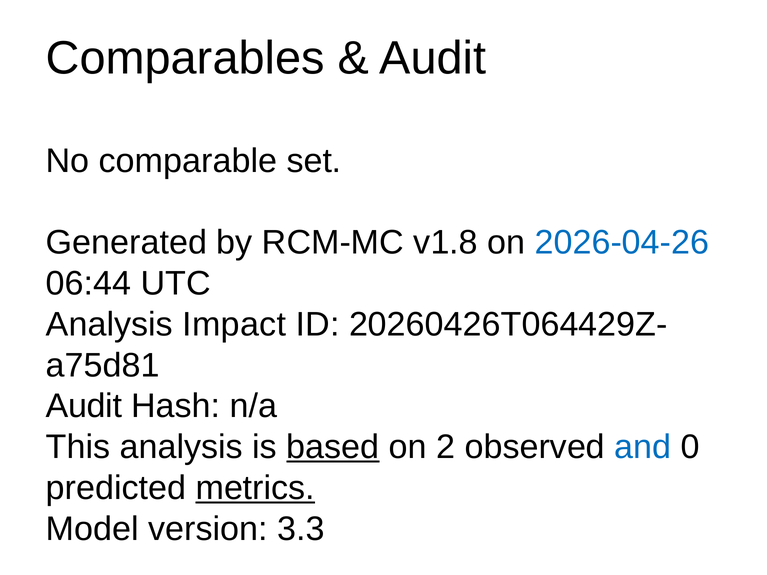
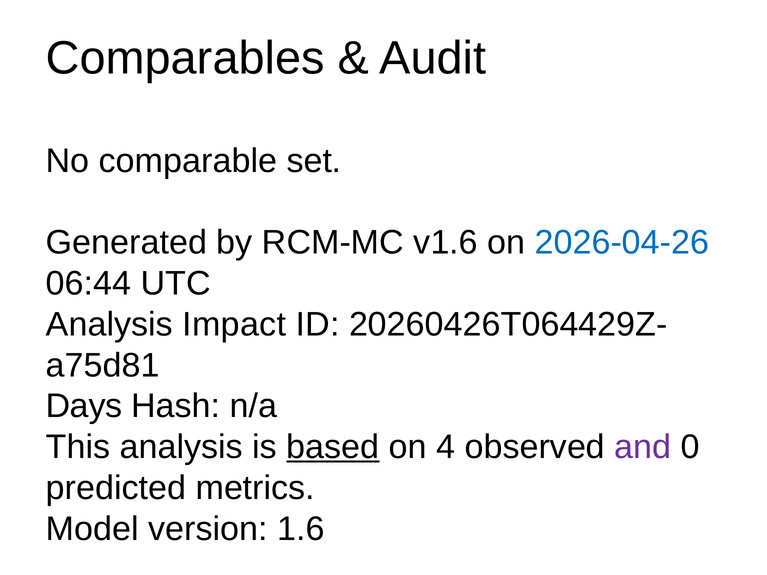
v1.8: v1.8 -> v1.6
Audit at (84, 406): Audit -> Days
2: 2 -> 4
and colour: blue -> purple
metrics underline: present -> none
3.3: 3.3 -> 1.6
